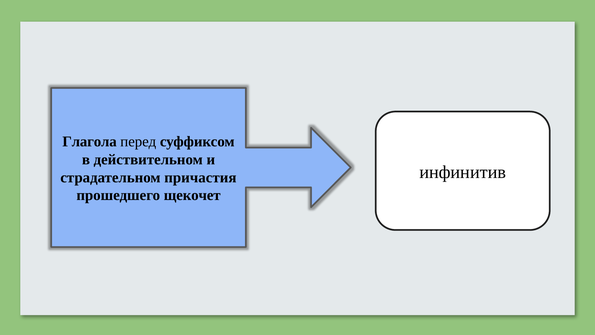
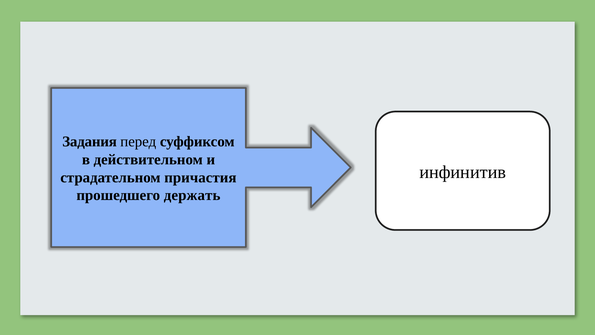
Глагола: Глагола -> Задания
щекочет: щекочет -> держать
